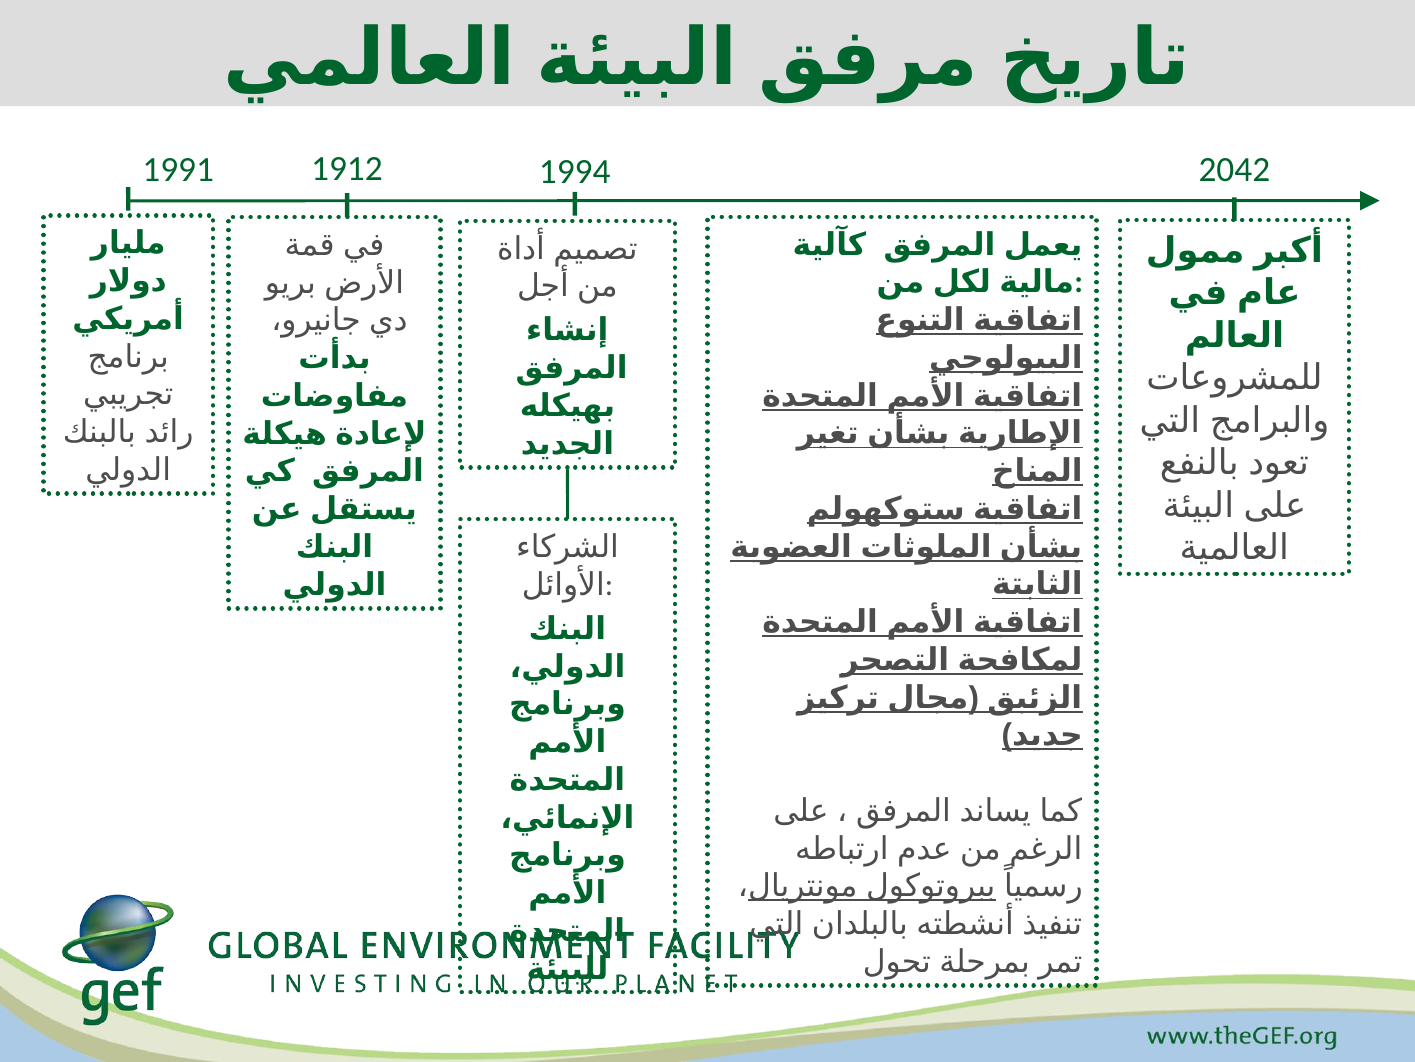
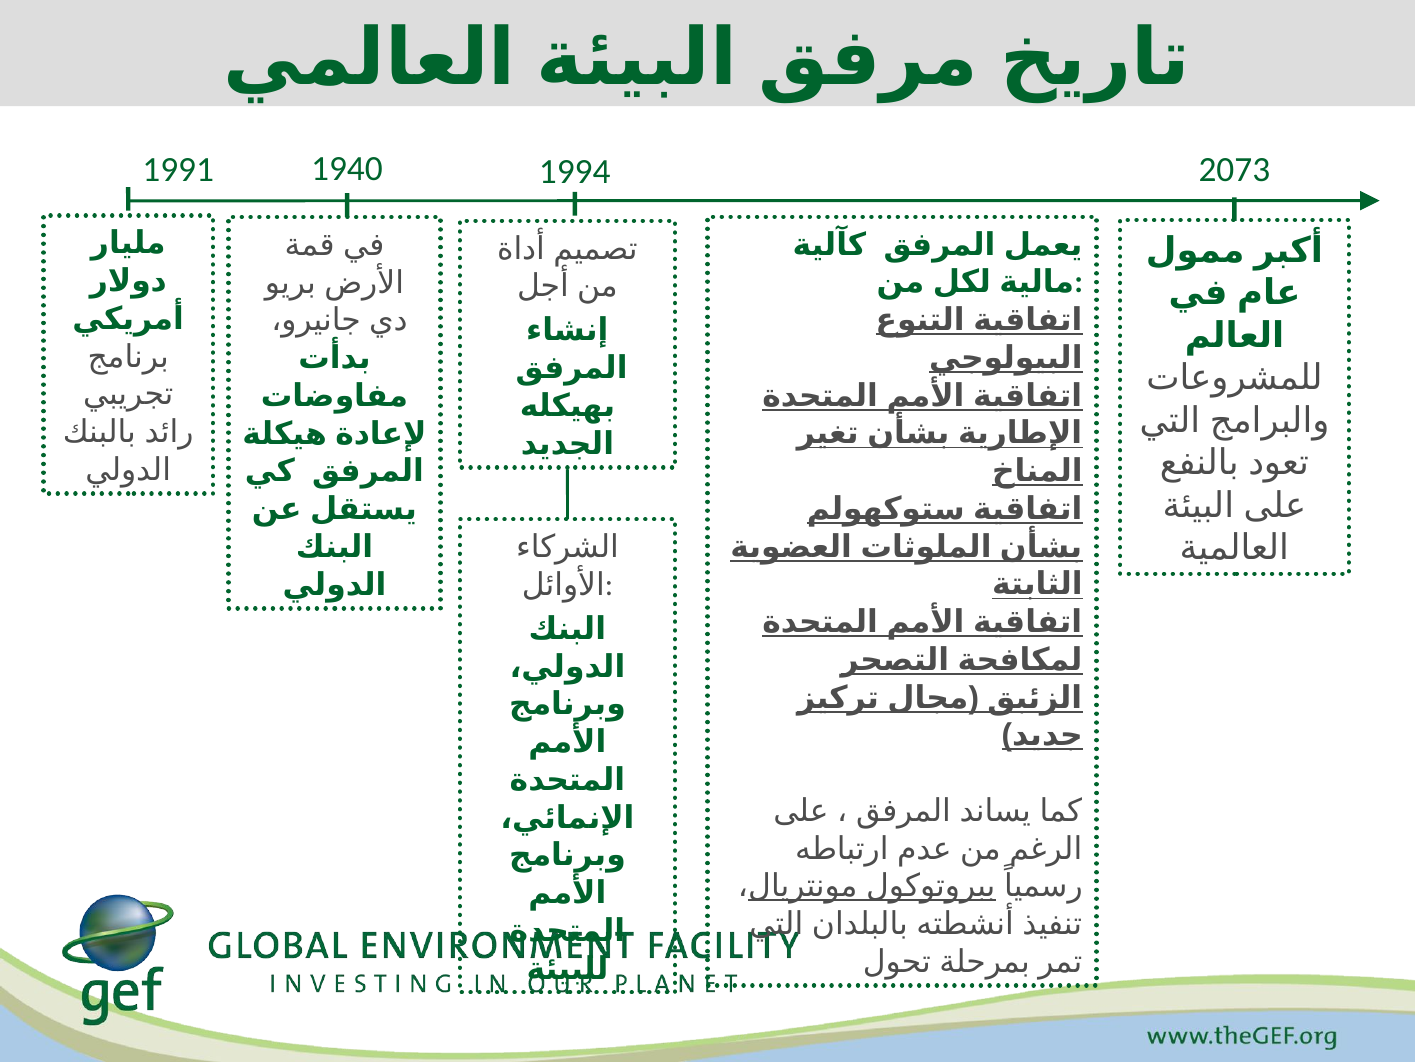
1912: 1912 -> 1940
2042: 2042 -> 2073
